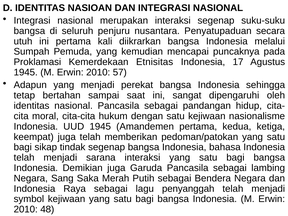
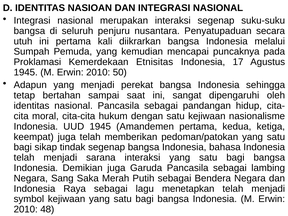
57: 57 -> 50
penyanggah: penyanggah -> menetapkan
